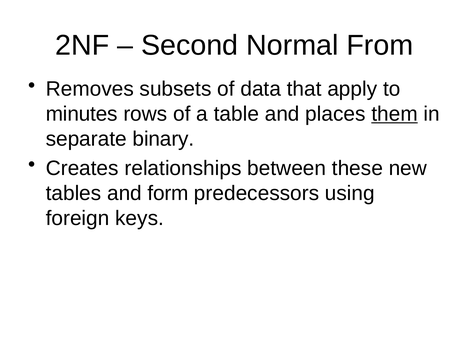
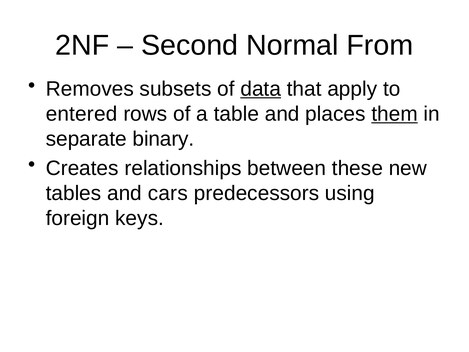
data underline: none -> present
minutes: minutes -> entered
form: form -> cars
